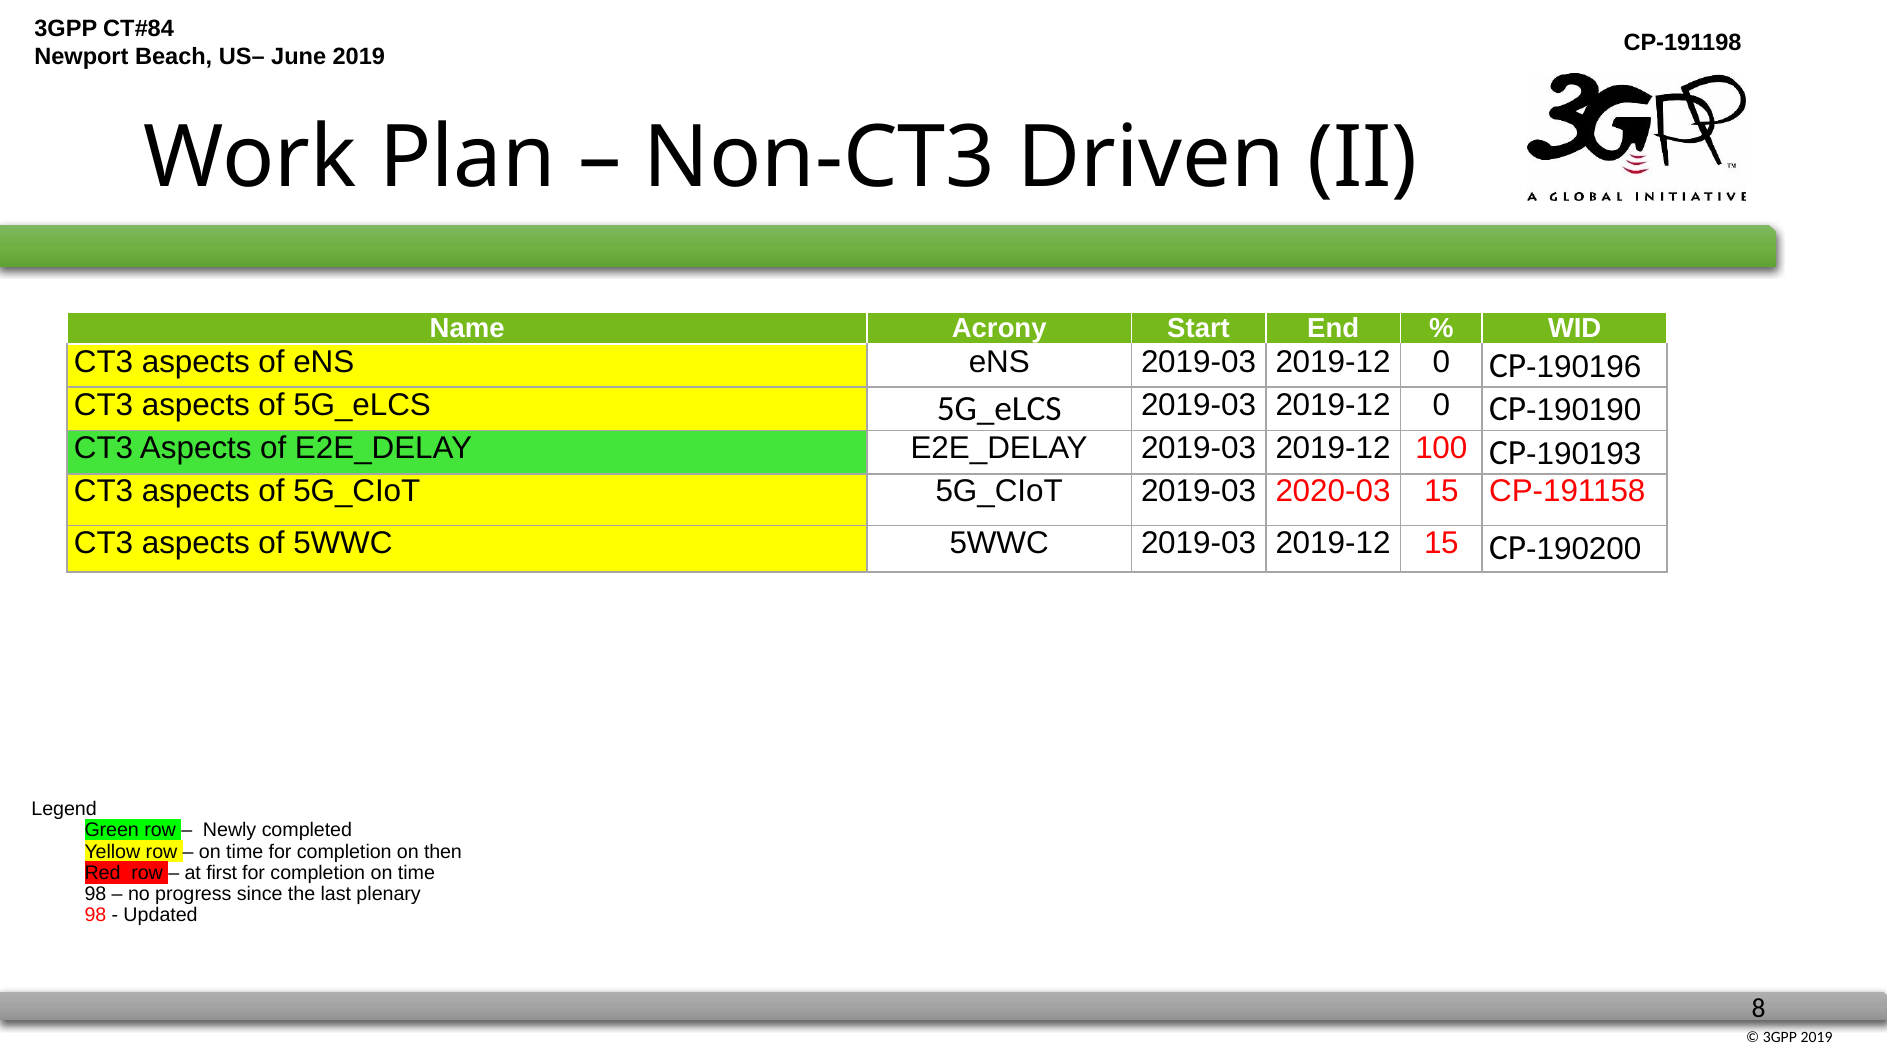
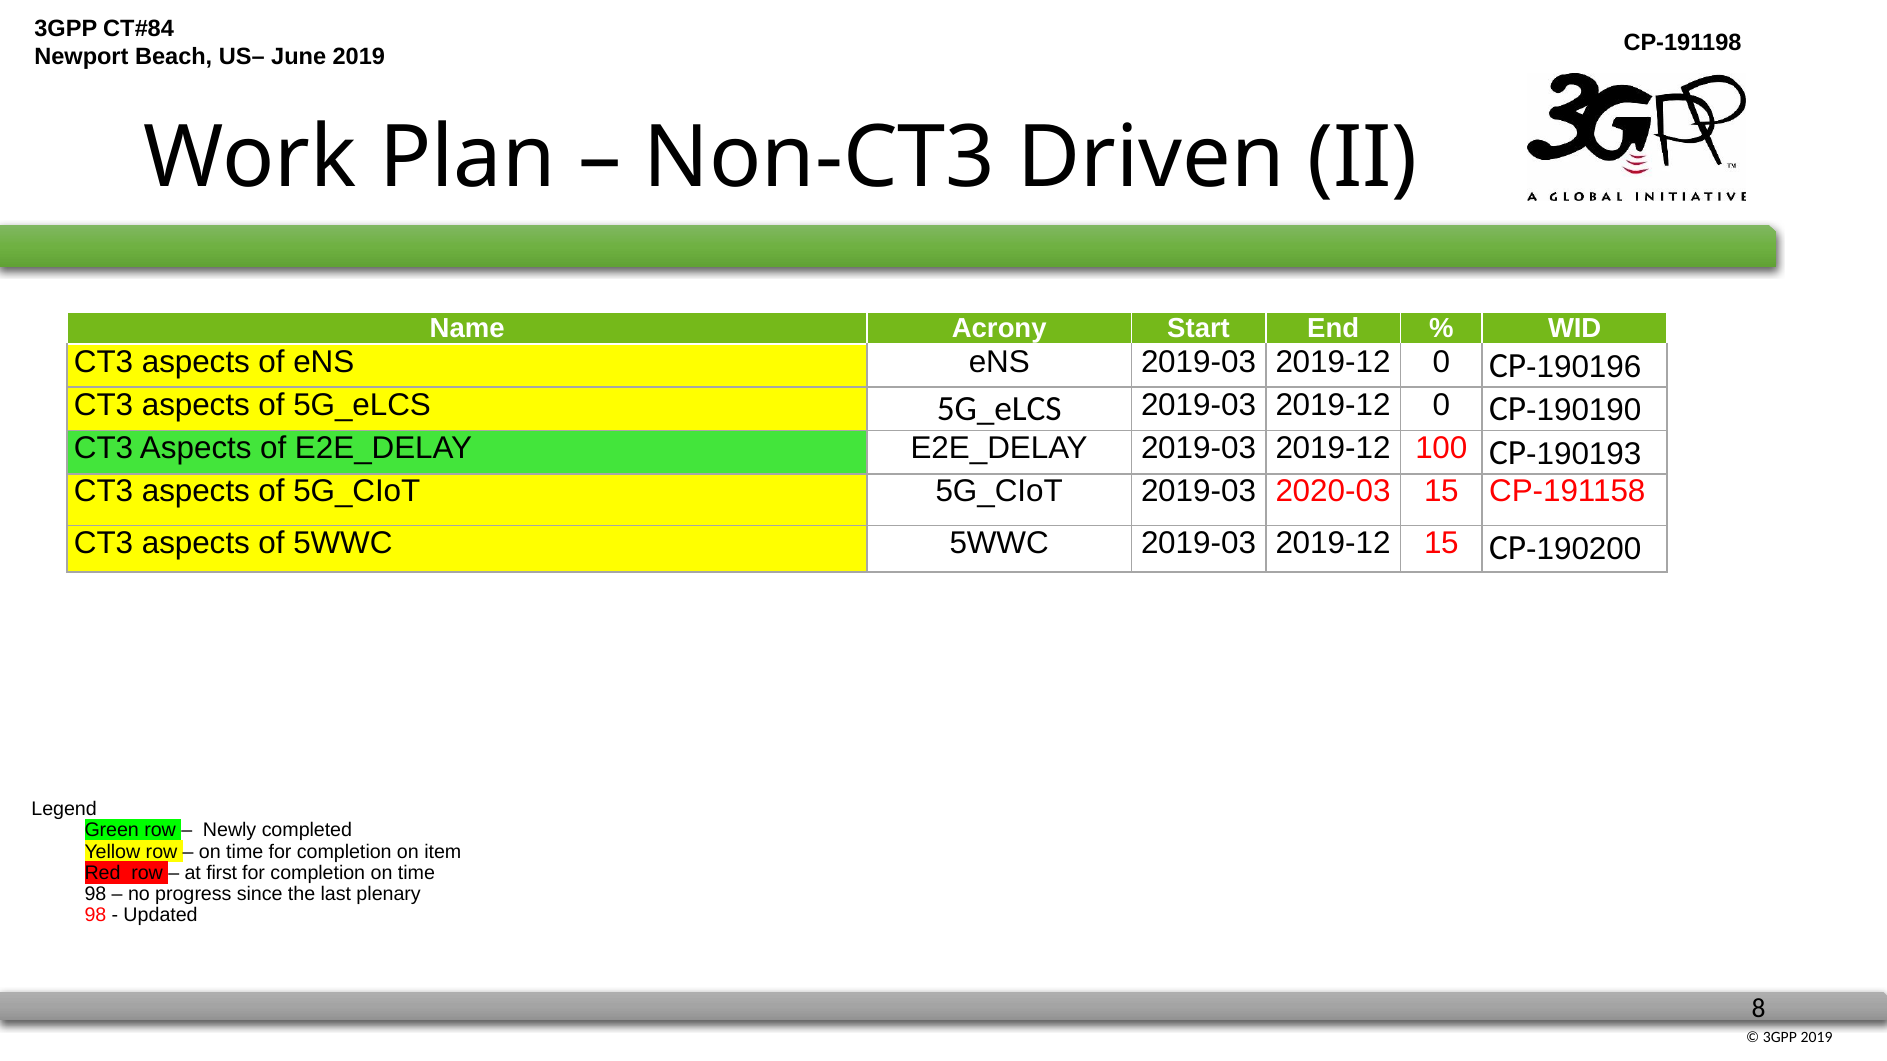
then: then -> item
